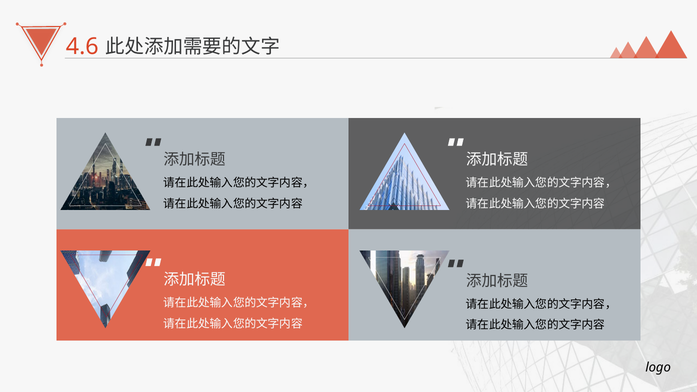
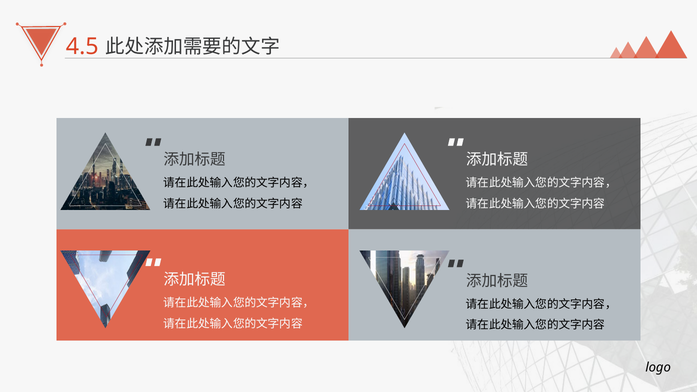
4.6: 4.6 -> 4.5
